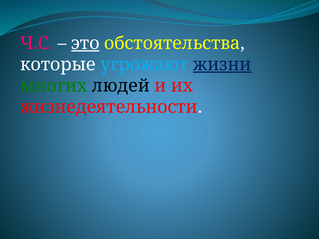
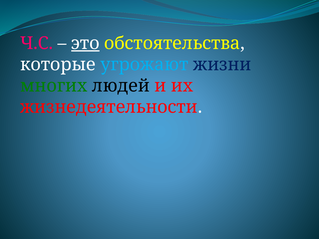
жизни underline: present -> none
